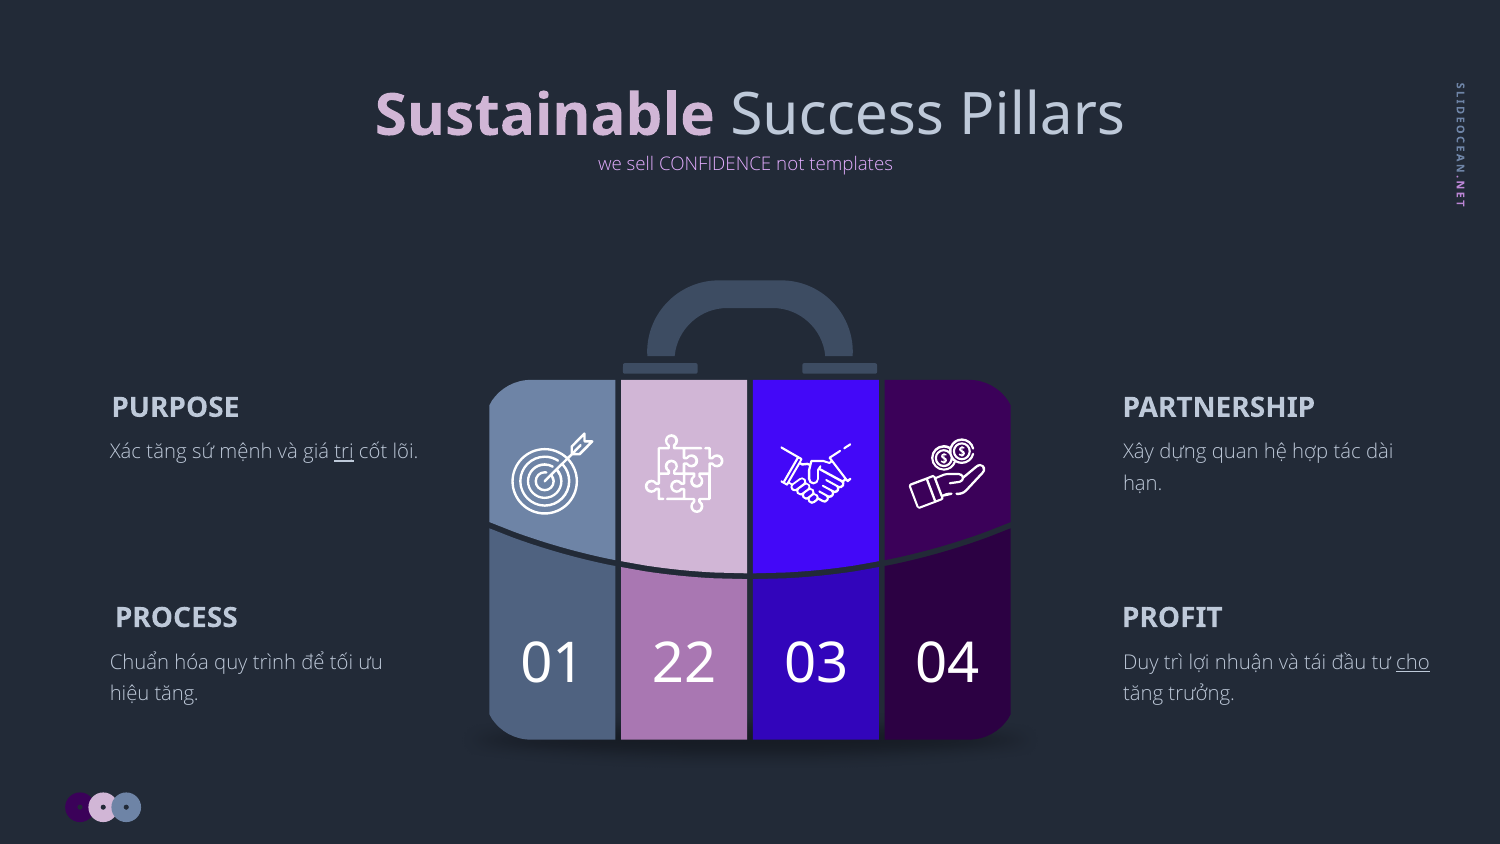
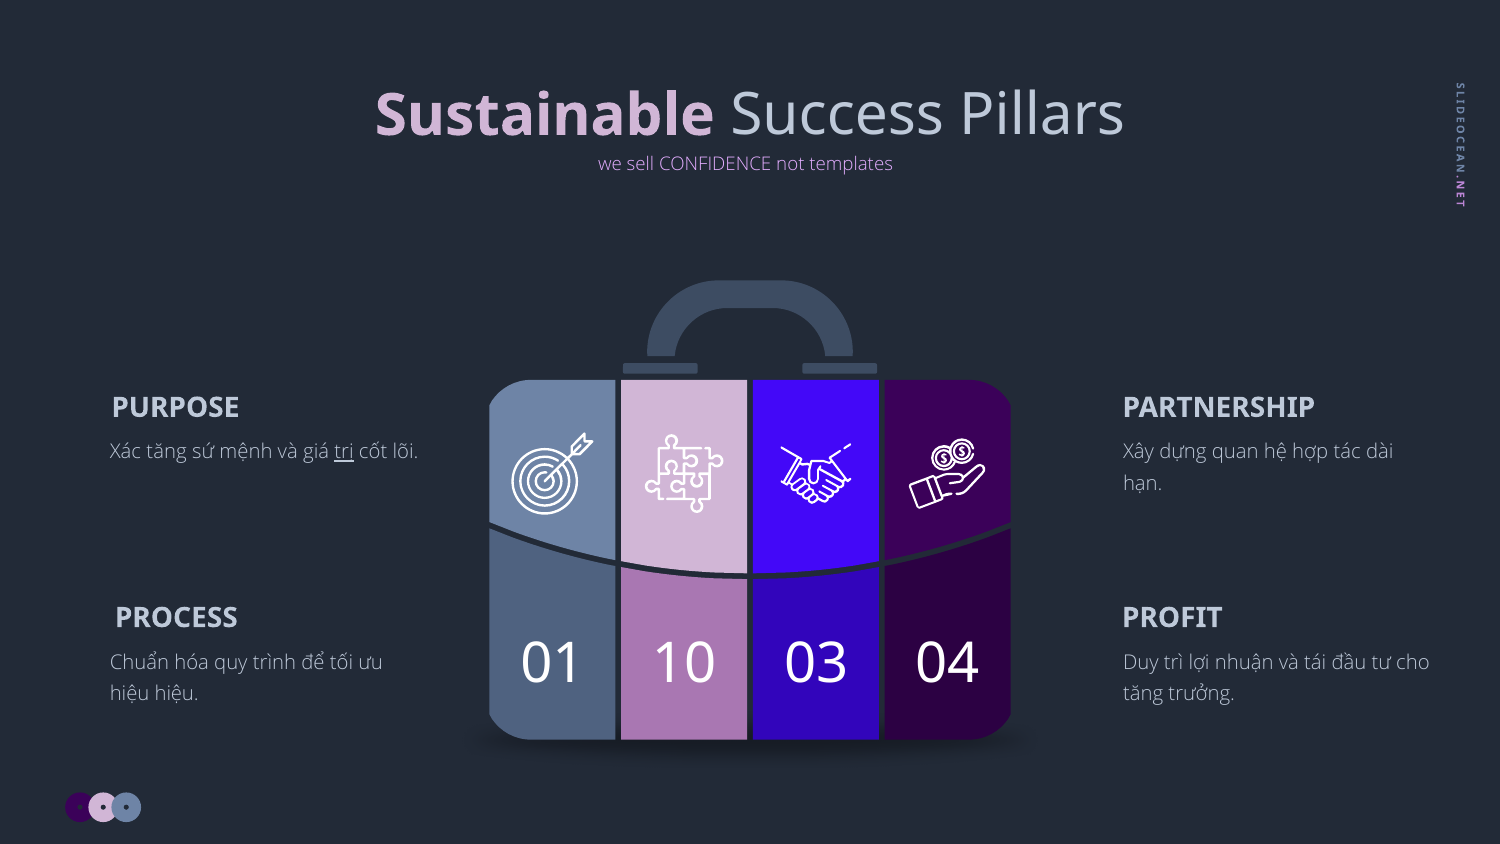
22: 22 -> 10
cho underline: present -> none
hiệu tăng: tăng -> hiệu
